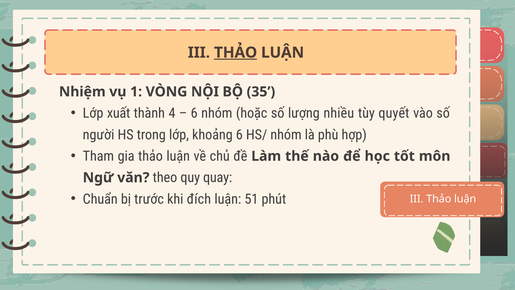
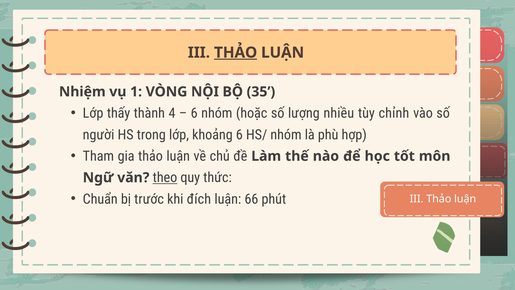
xuất: xuất -> thấy
quyết: quyết -> chỉnh
theo underline: none -> present
quay: quay -> thức
51: 51 -> 66
